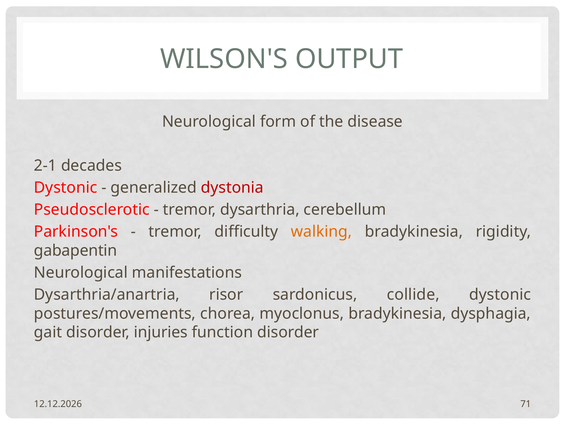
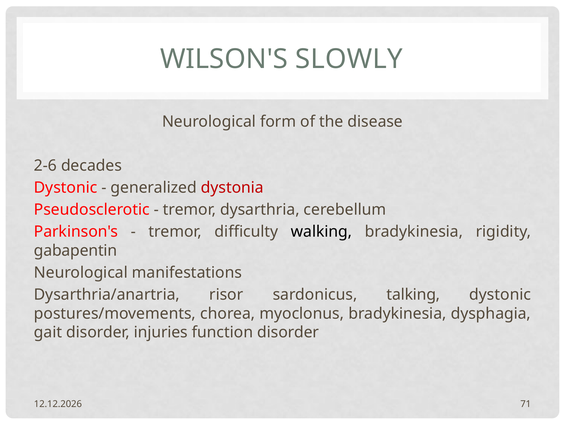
OUTPUT: OUTPUT -> SLOWLY
2-1: 2-1 -> 2-6
walking colour: orange -> black
collide: collide -> talking
